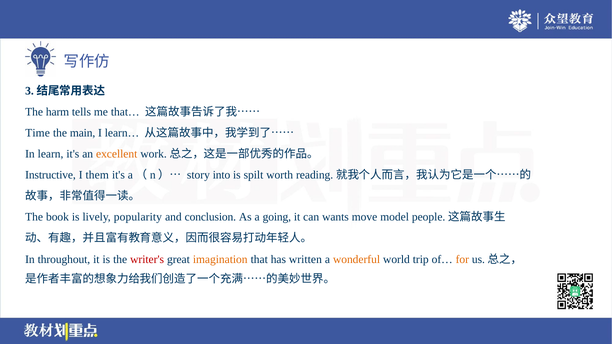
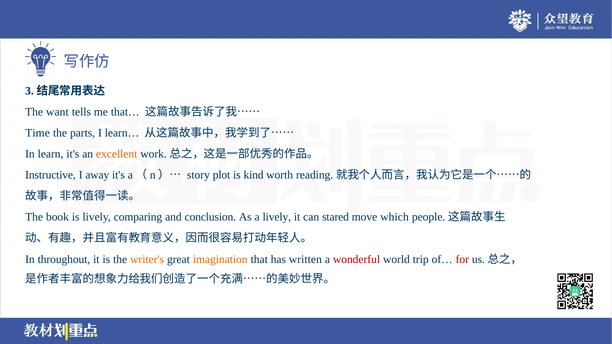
harm: harm -> want
main: main -> parts
them: them -> away
into: into -> plot
spilt: spilt -> kind
popularity: popularity -> comparing
a going: going -> lively
wants: wants -> stared
model: model -> which
writer's colour: red -> orange
wonderful colour: orange -> red
for colour: orange -> red
